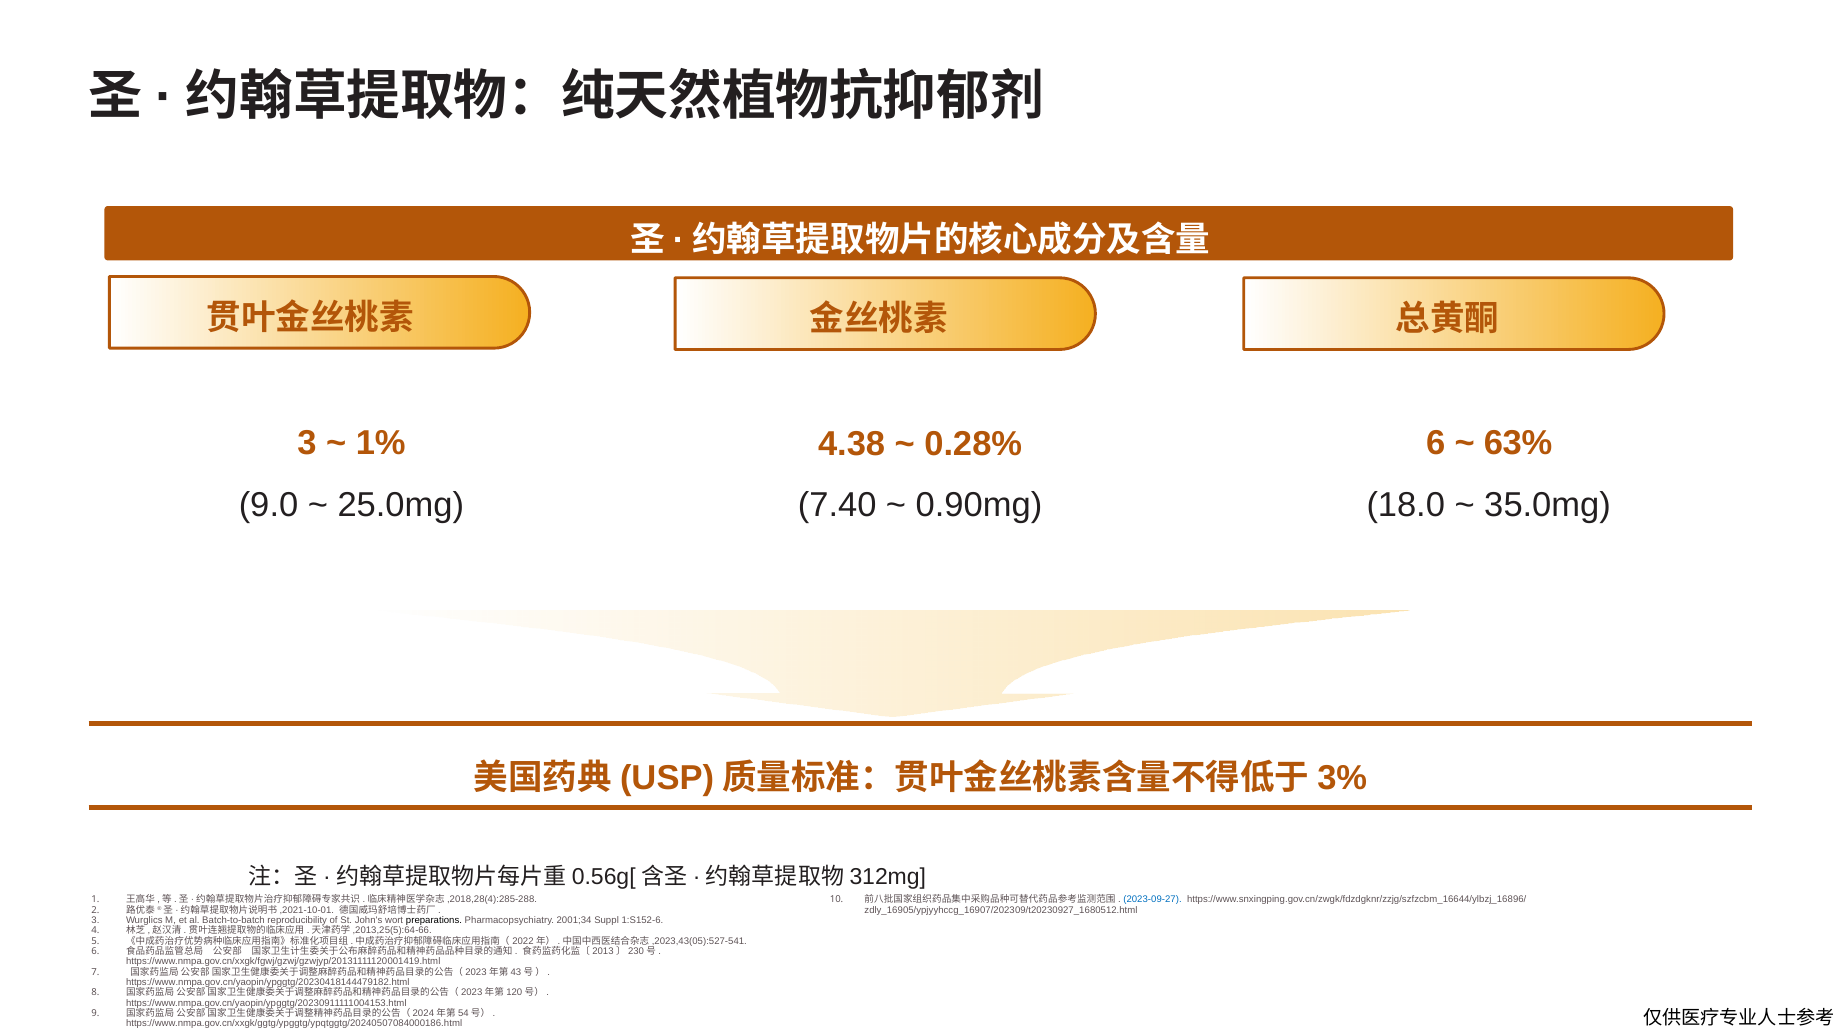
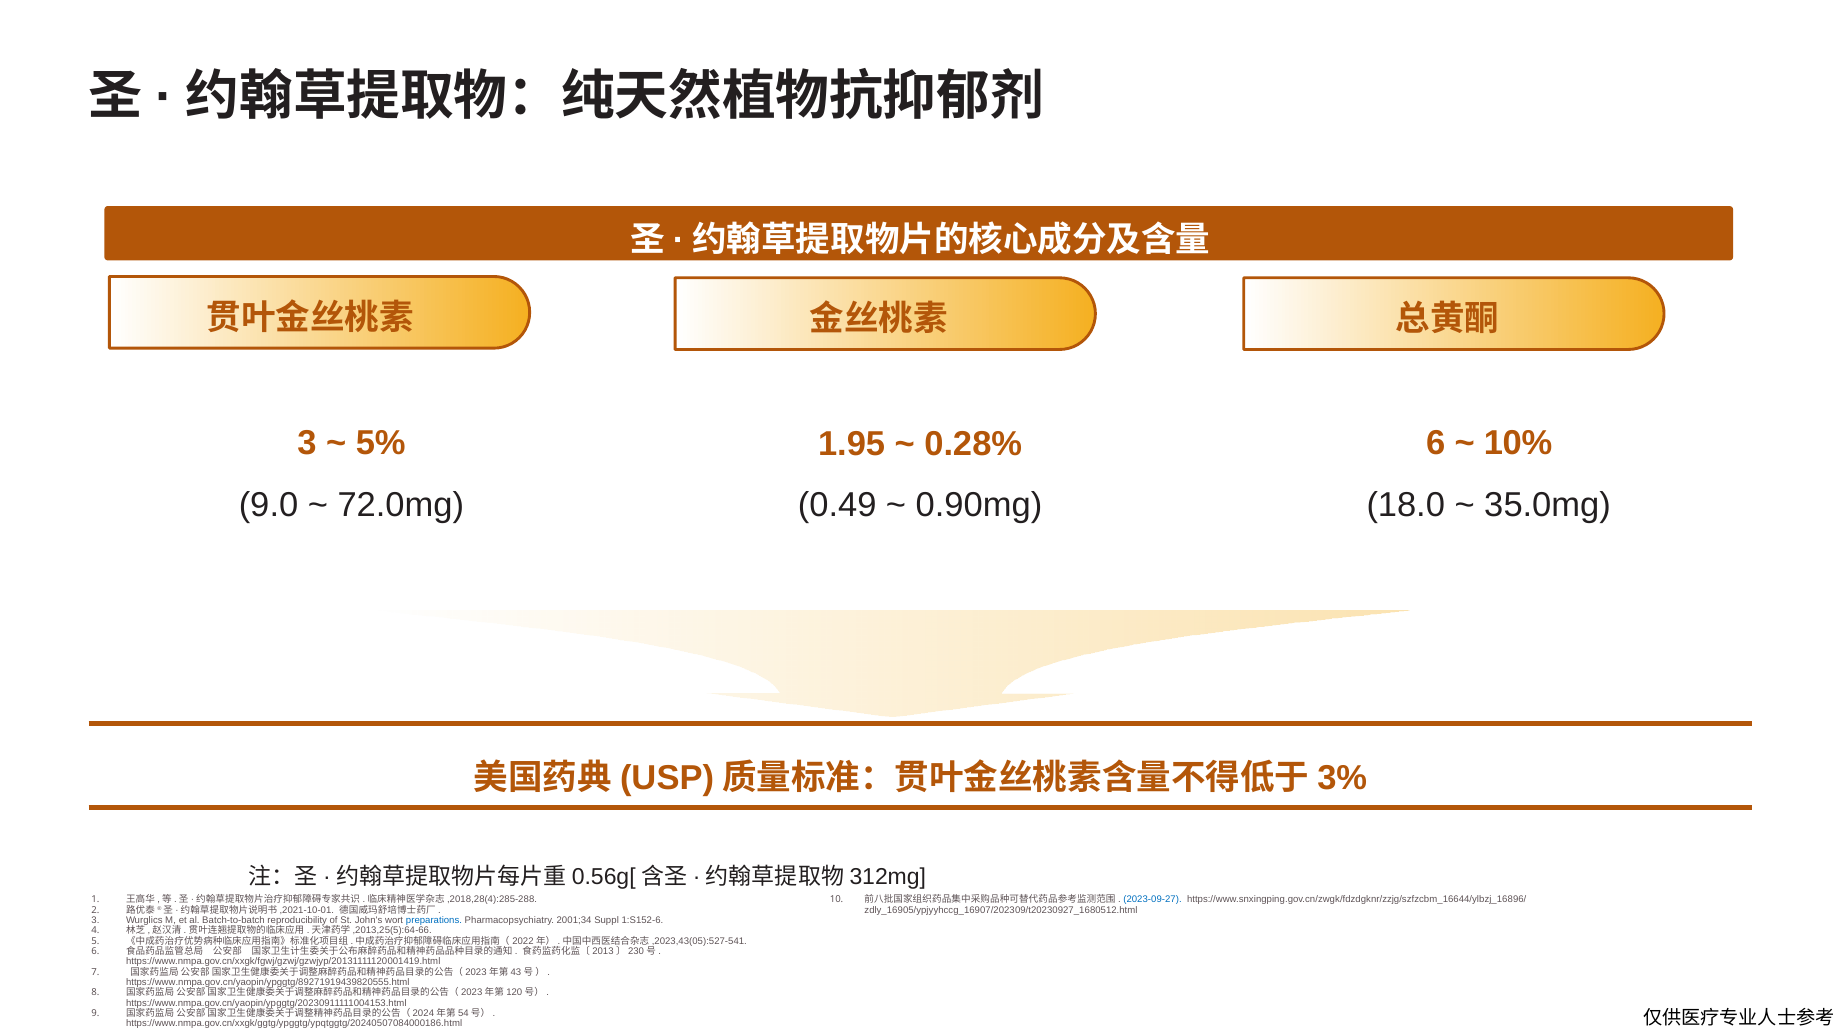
1%: 1% -> 5%
63%: 63% -> 10%
4.38: 4.38 -> 1.95
25.0mg: 25.0mg -> 72.0mg
7.40: 7.40 -> 0.49
preparations colour: black -> blue
https://www.nmpa.gov.cn/yaopin/ypggtg/20230418144479182.html: https://www.nmpa.gov.cn/yaopin/ypggtg/20230418144479182.html -> https://www.nmpa.gov.cn/yaopin/ypggtg/89271919439820555.html
